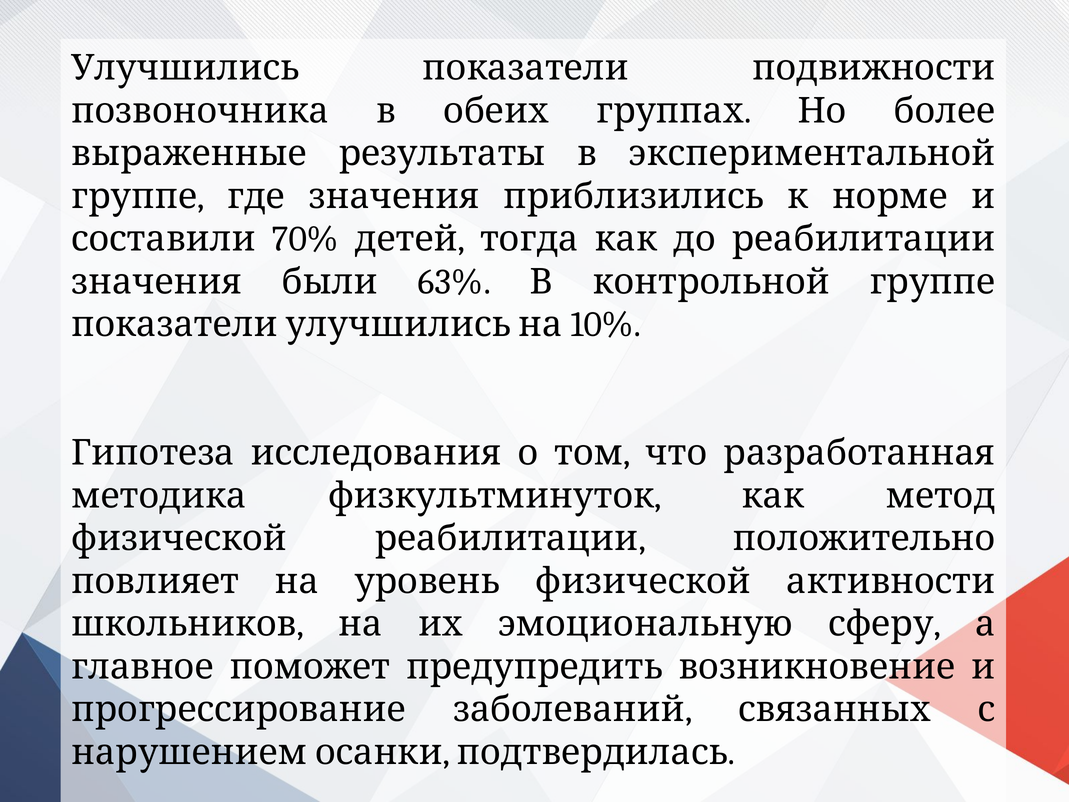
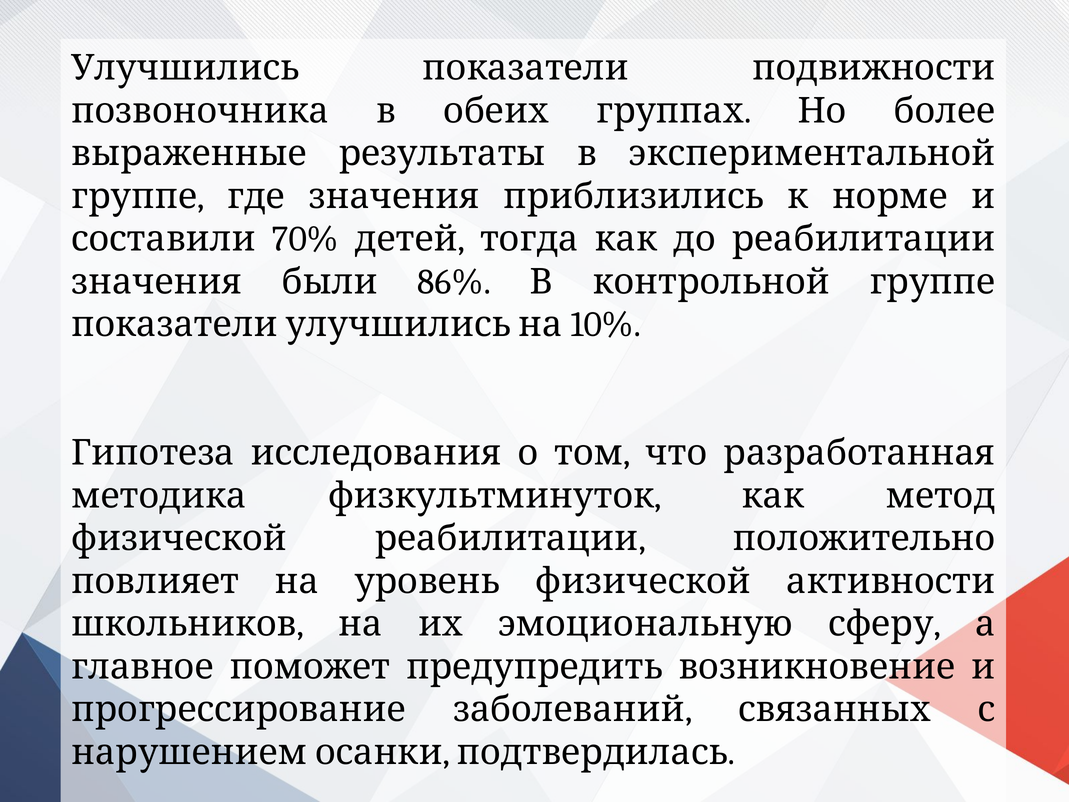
63%: 63% -> 86%
